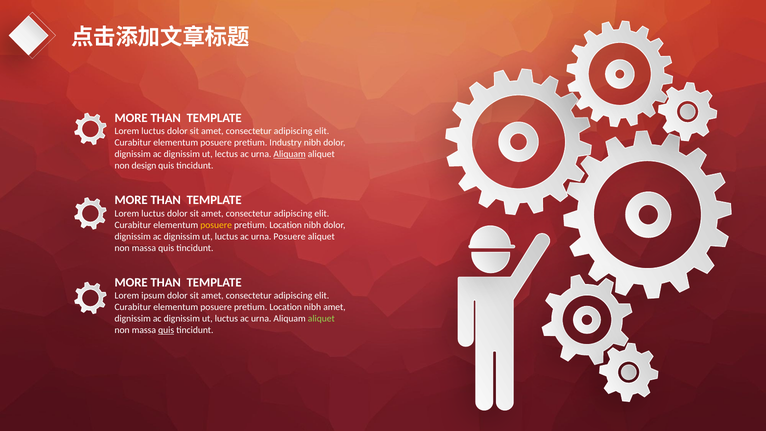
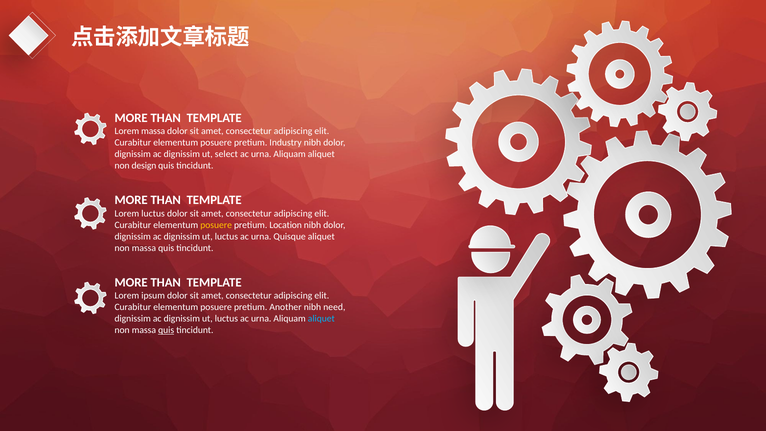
luctus at (153, 131): luctus -> massa
lectus: lectus -> select
Aliquam at (290, 154) underline: present -> none
urna Posuere: Posuere -> Quisque
Location at (286, 307): Location -> Another
nibh amet: amet -> need
aliquet at (321, 319) colour: light green -> light blue
